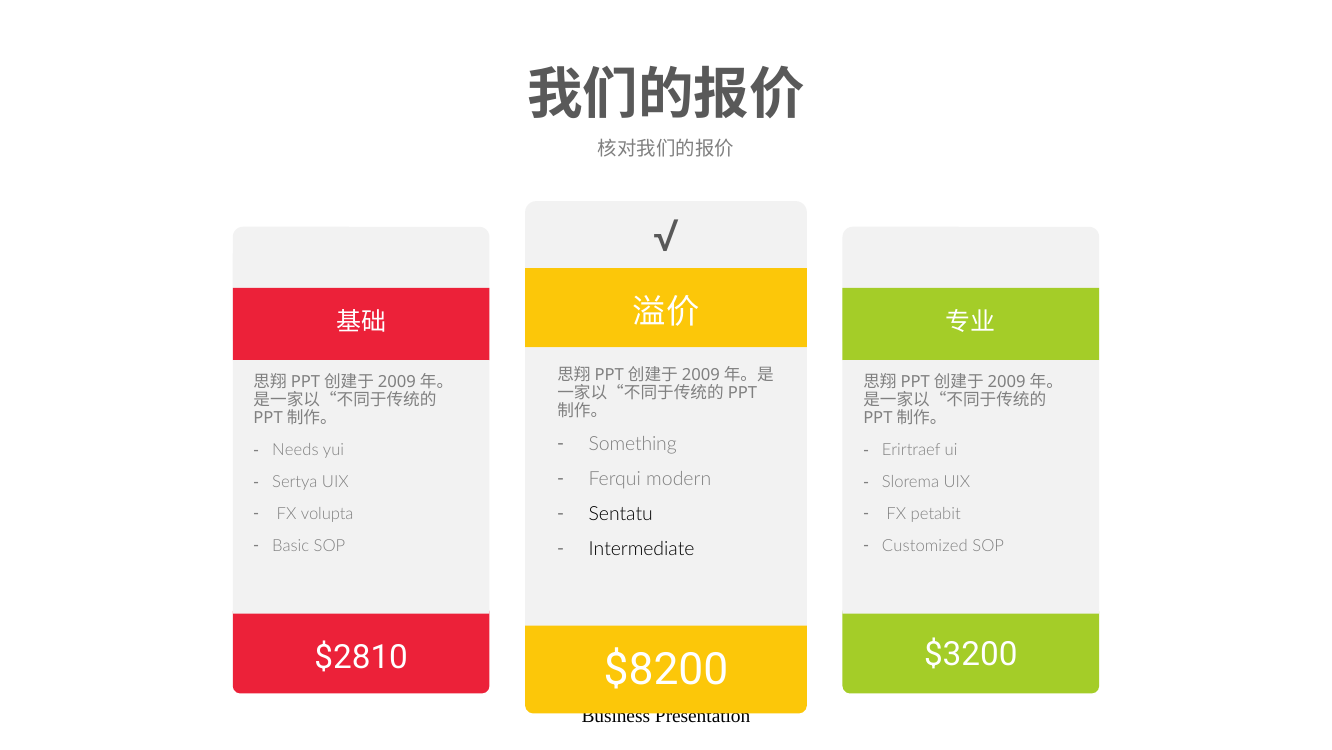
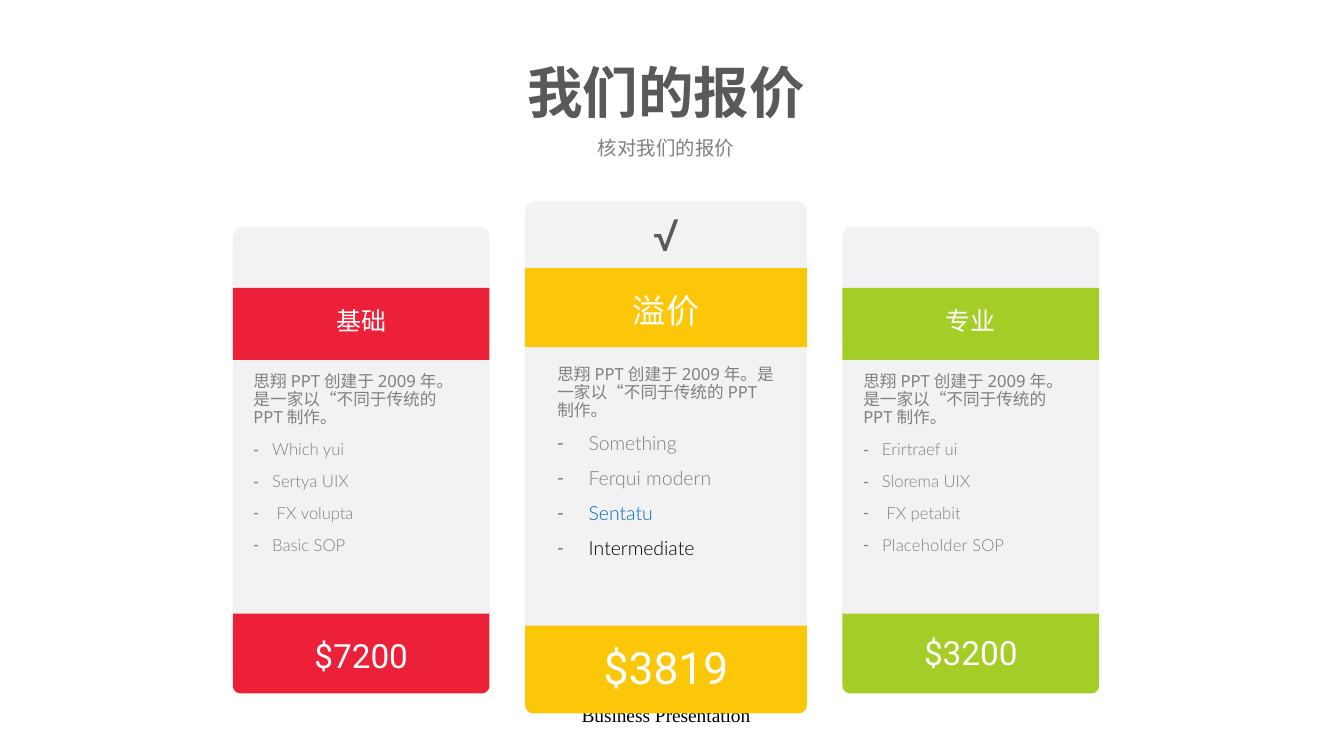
Needs: Needs -> Which
Sentatu colour: black -> blue
Customized: Customized -> Placeholder
$2810: $2810 -> $7200
$8200: $8200 -> $3819
